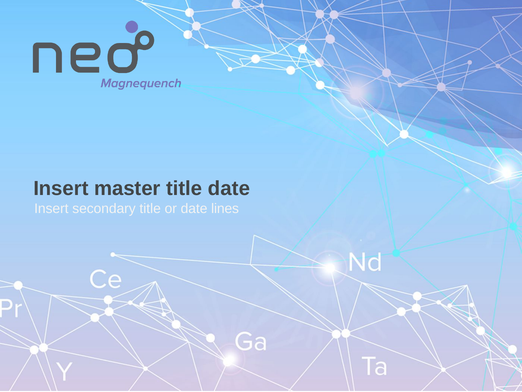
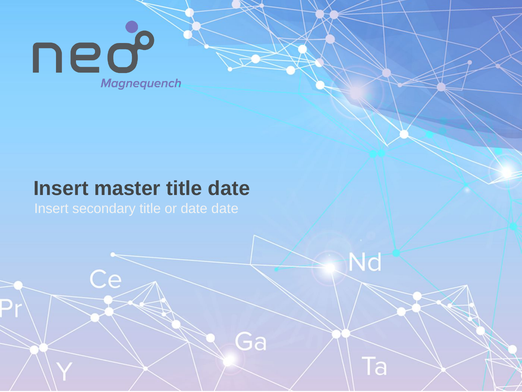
date lines: lines -> date
